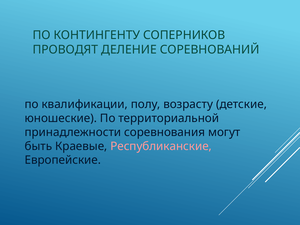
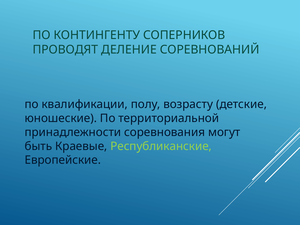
Республиканские colour: pink -> light green
